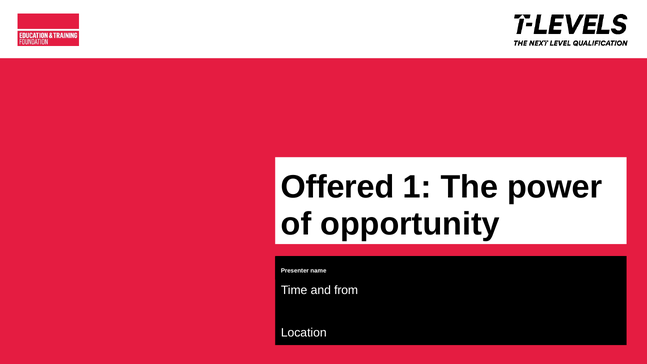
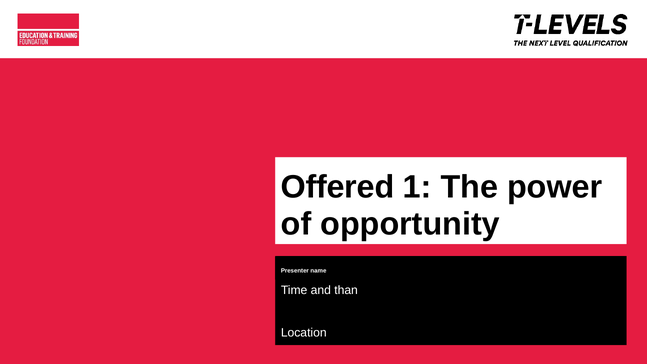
from: from -> than
